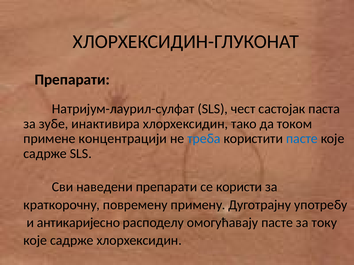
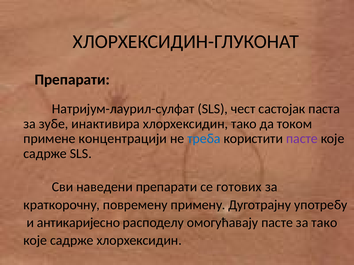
пасте at (302, 139) colour: blue -> purple
користи: користи -> готових
за току: току -> тако
